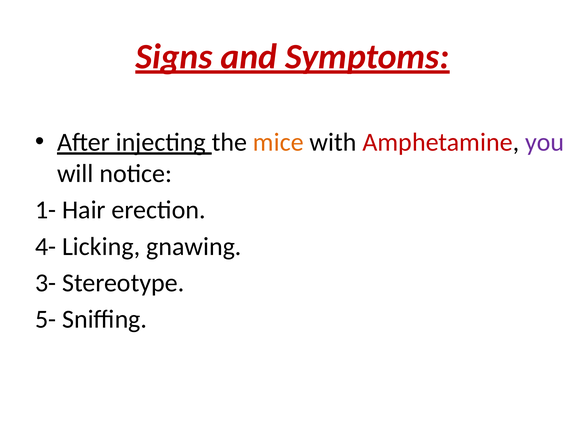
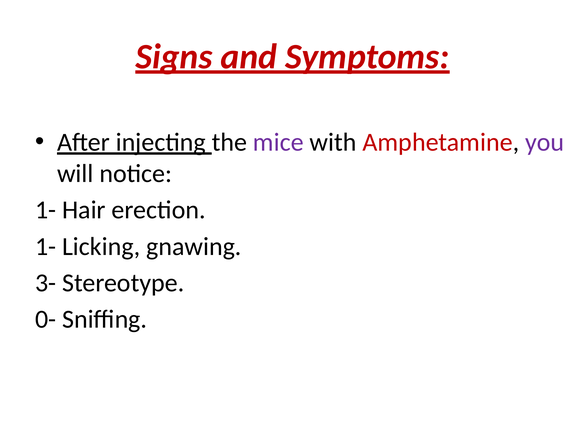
mice colour: orange -> purple
4- at (46, 246): 4- -> 1-
5-: 5- -> 0-
